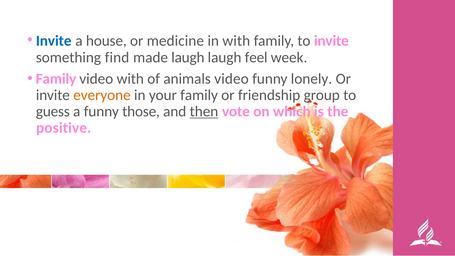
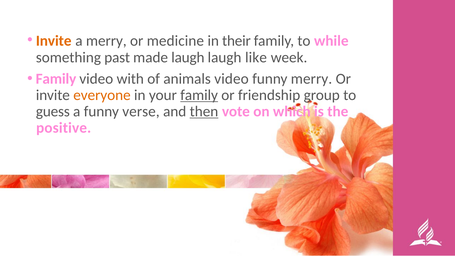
Invite at (54, 41) colour: blue -> orange
a house: house -> merry
in with: with -> their
to invite: invite -> while
find: find -> past
feel: feel -> like
funny lonely: lonely -> merry
family at (199, 95) underline: none -> present
those: those -> verse
